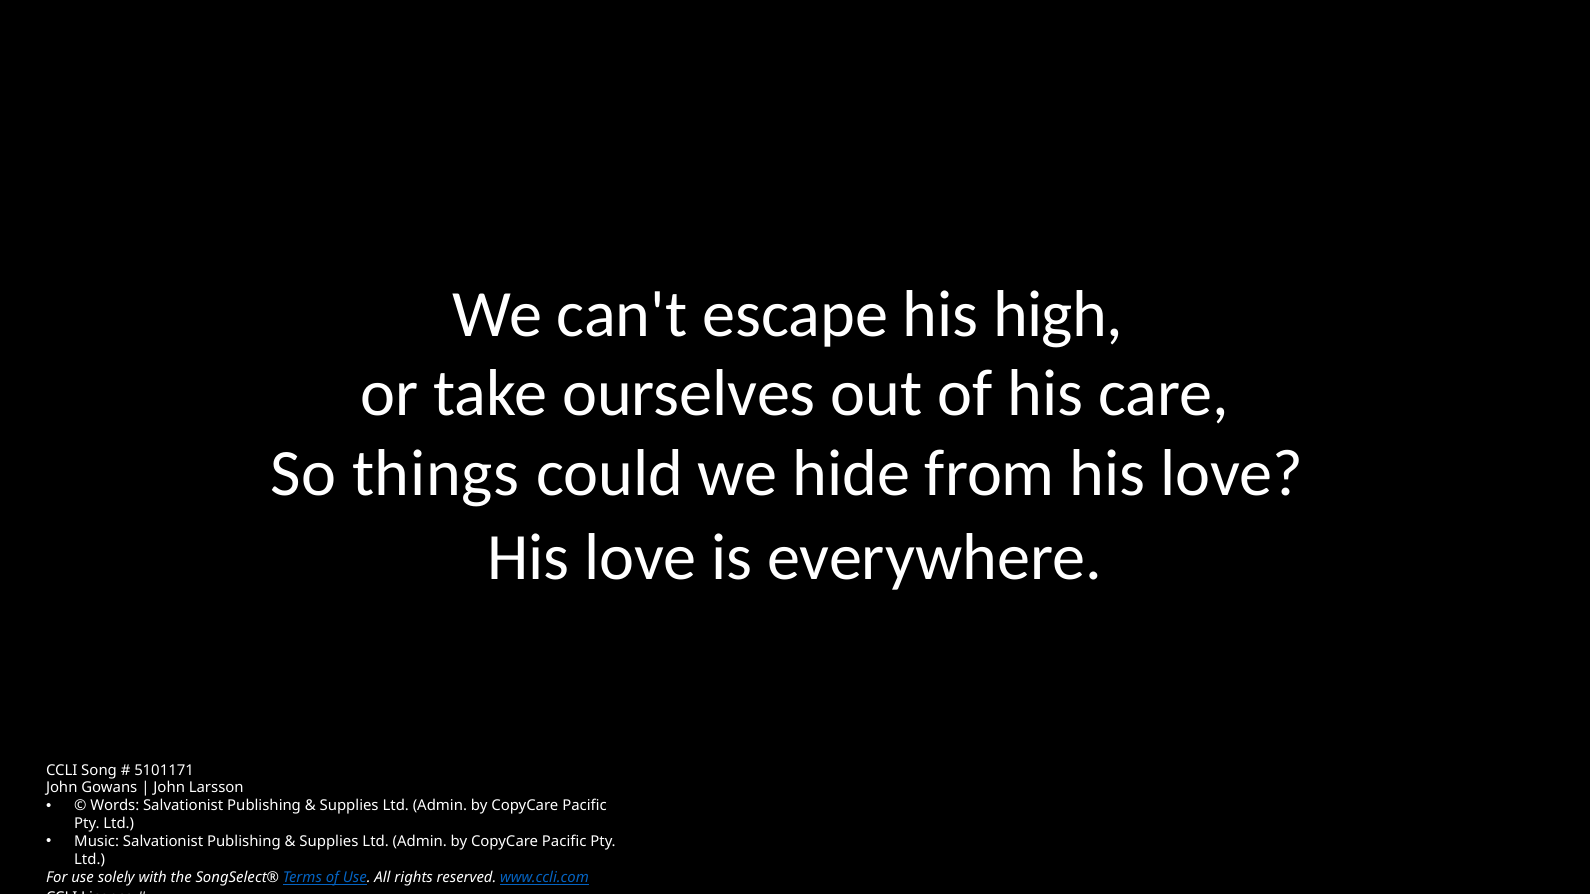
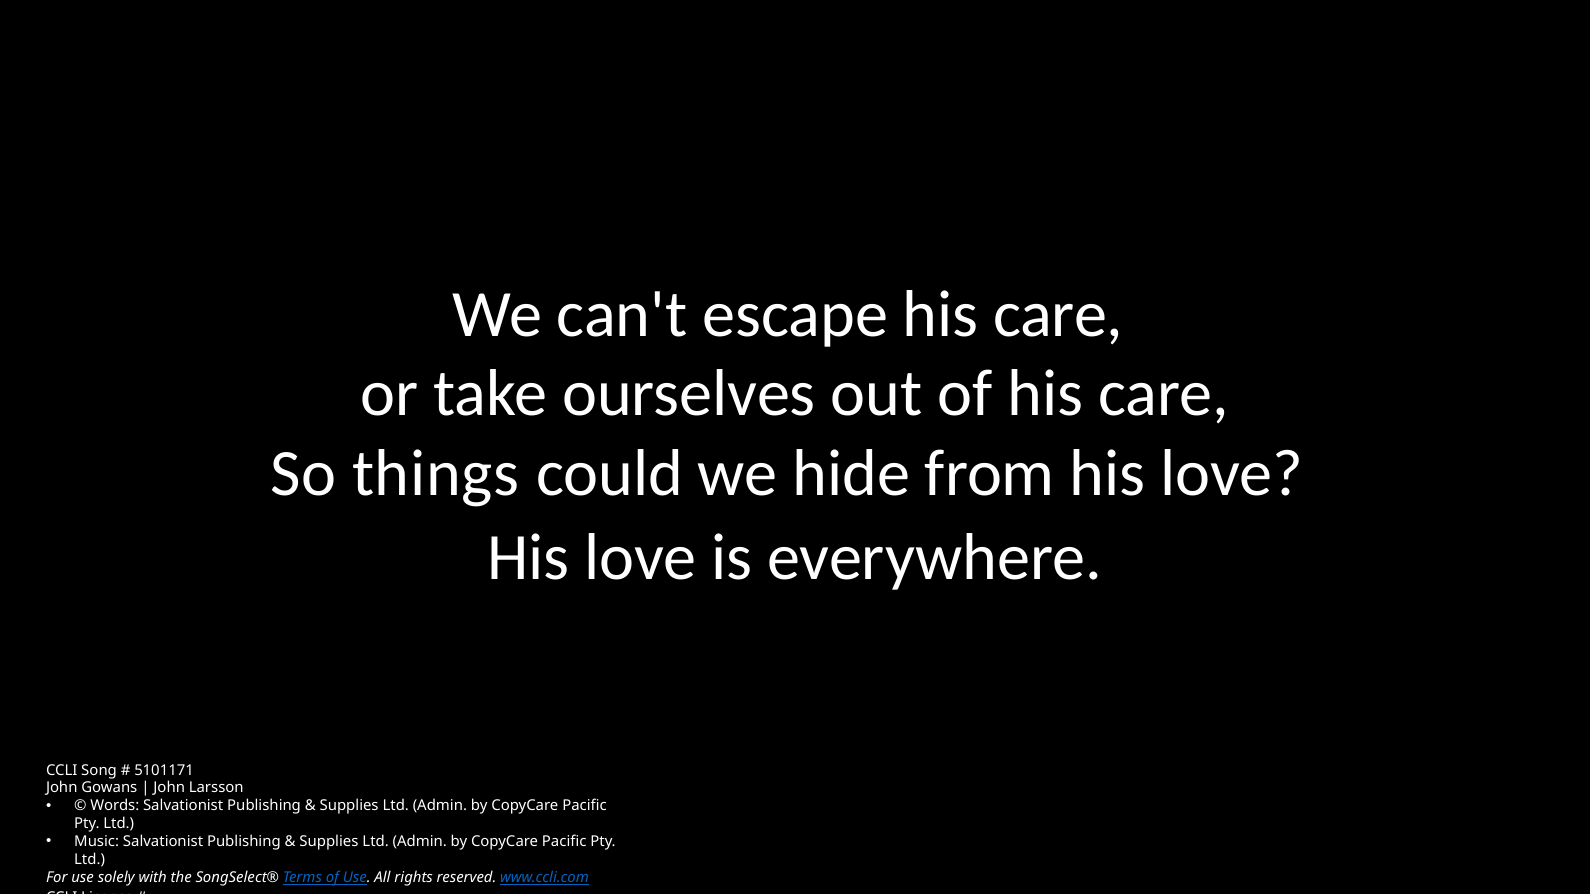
escape his high: high -> care
